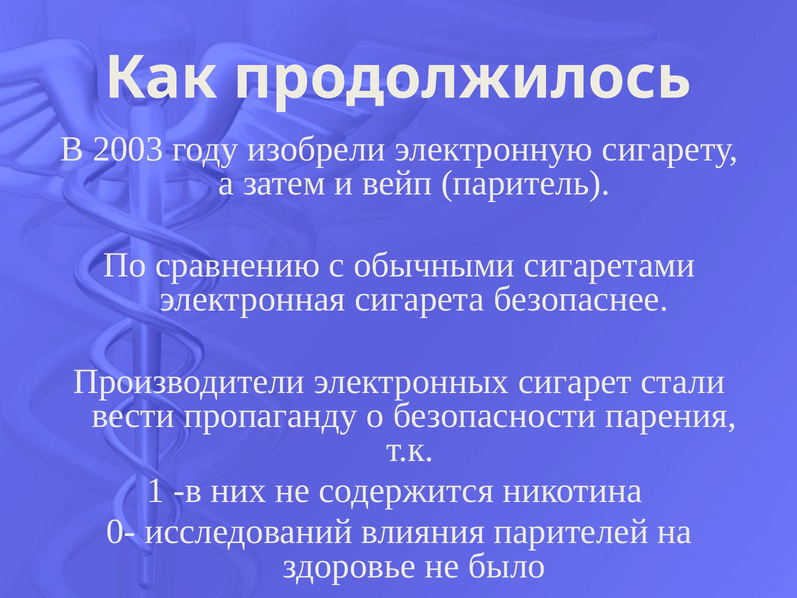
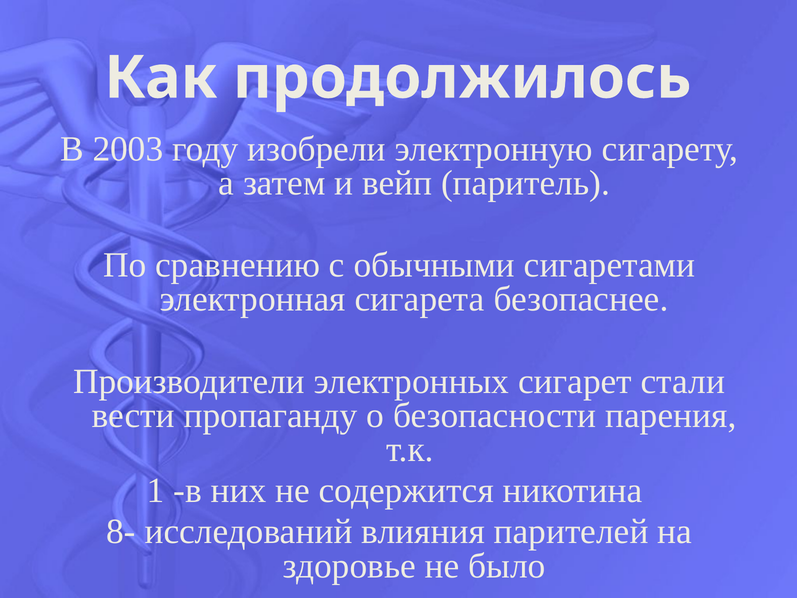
0-: 0- -> 8-
